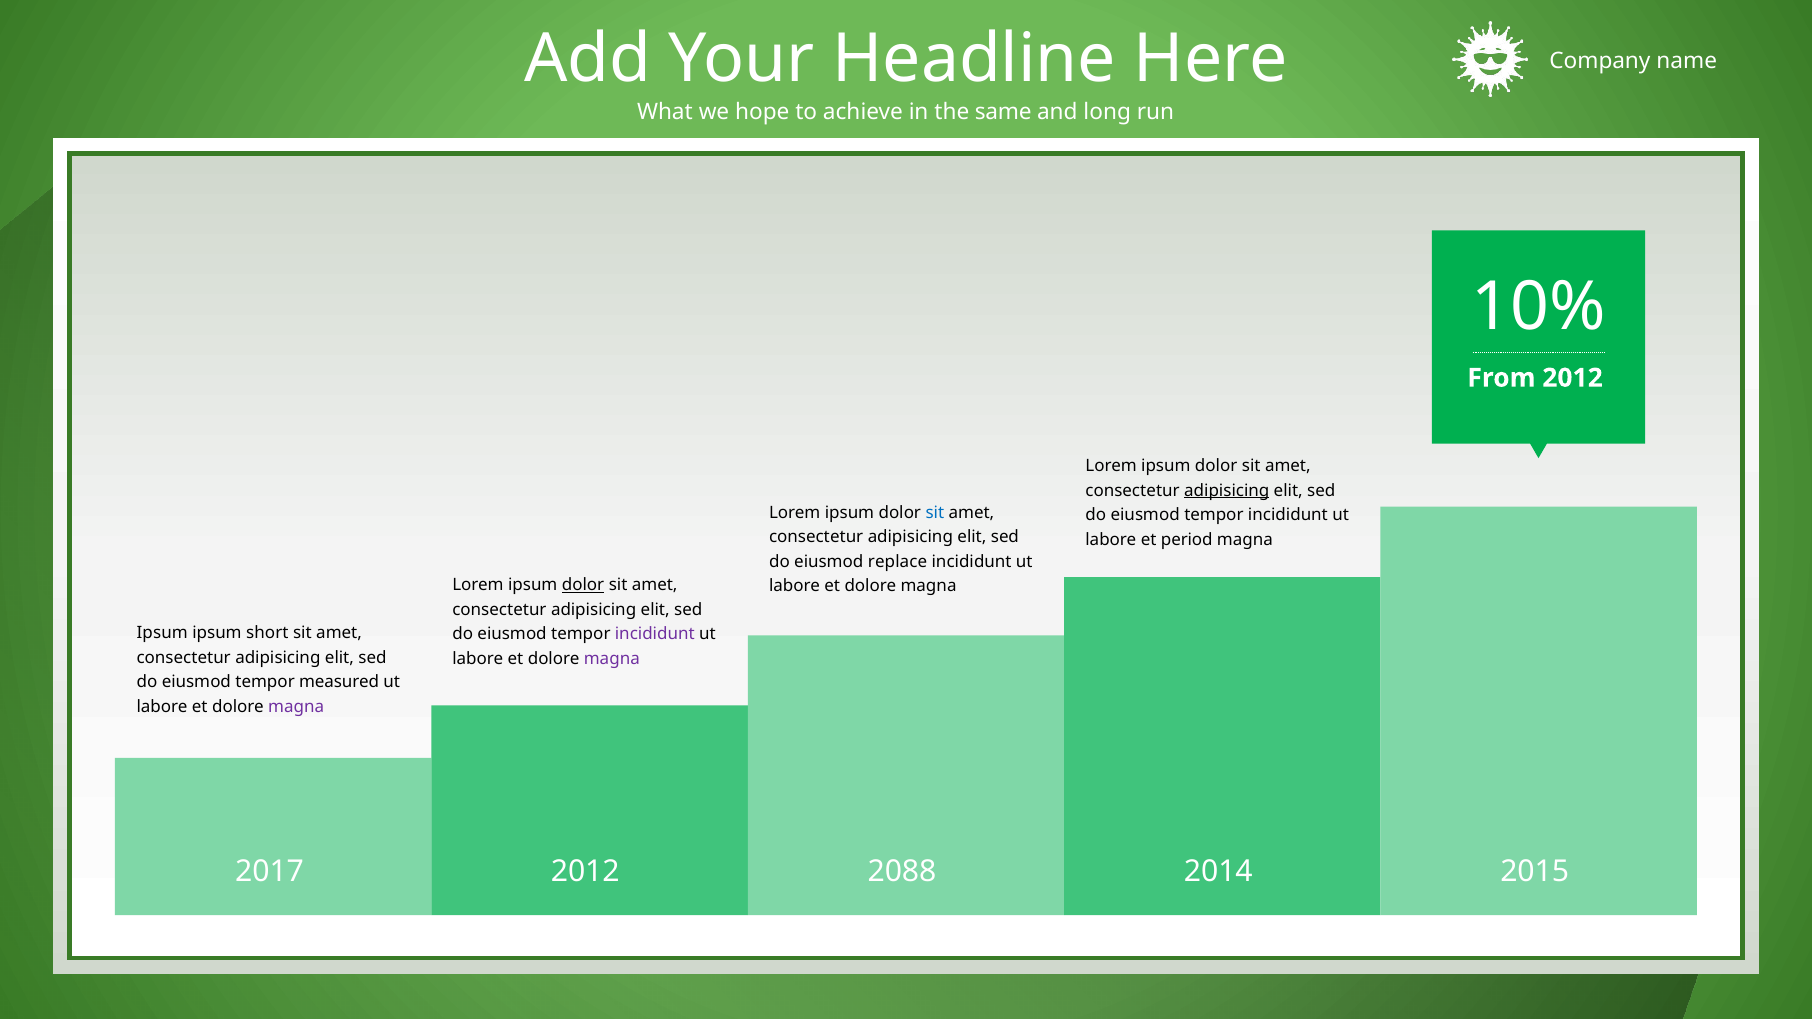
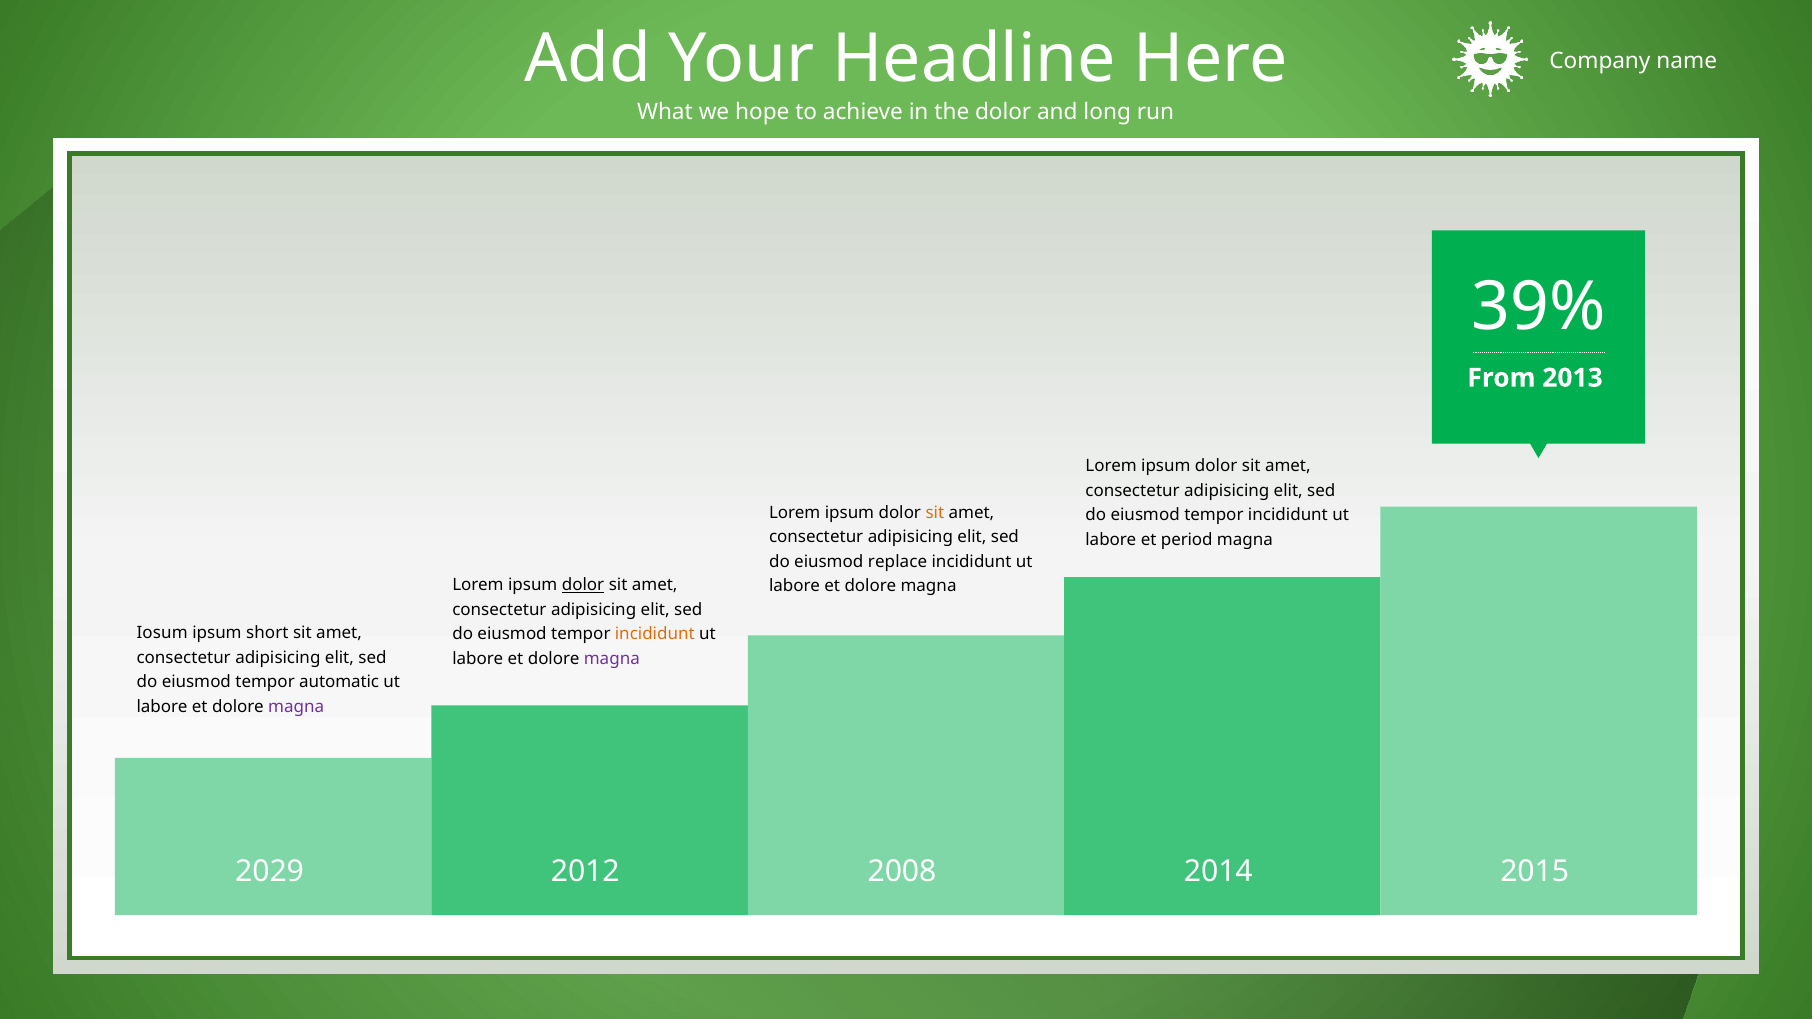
the same: same -> dolor
10%: 10% -> 39%
From 2012: 2012 -> 2013
adipisicing at (1227, 491) underline: present -> none
sit at (935, 513) colour: blue -> orange
Ipsum at (162, 633): Ipsum -> Iosum
incididunt at (655, 634) colour: purple -> orange
measured: measured -> automatic
2017: 2017 -> 2029
2088: 2088 -> 2008
